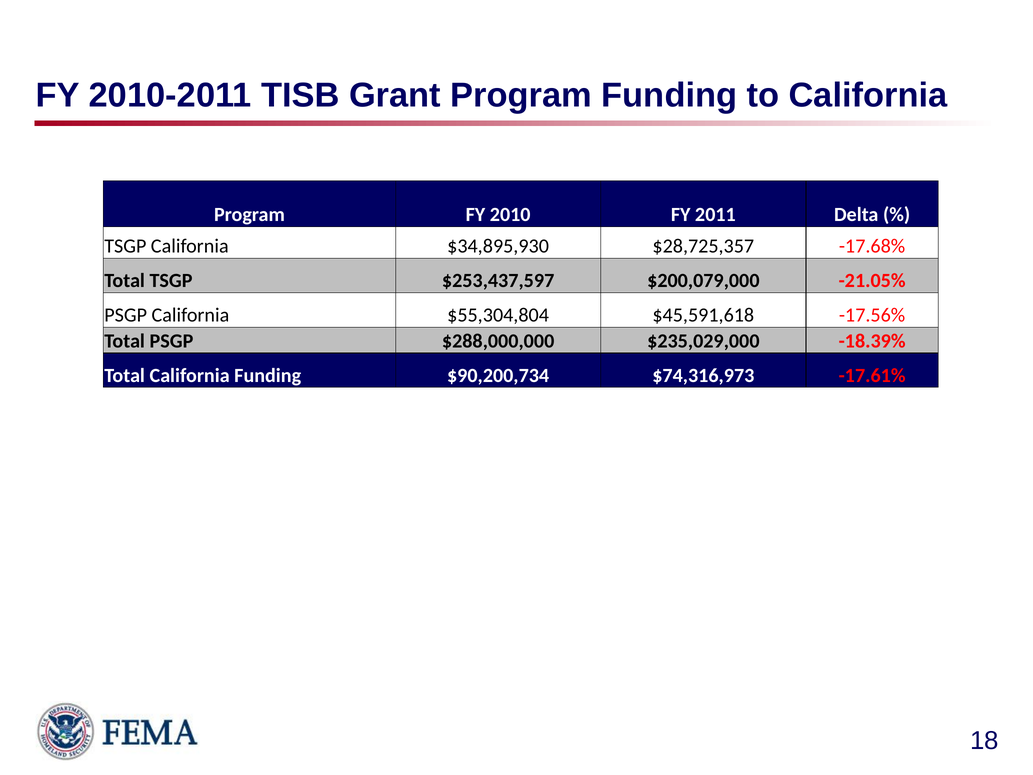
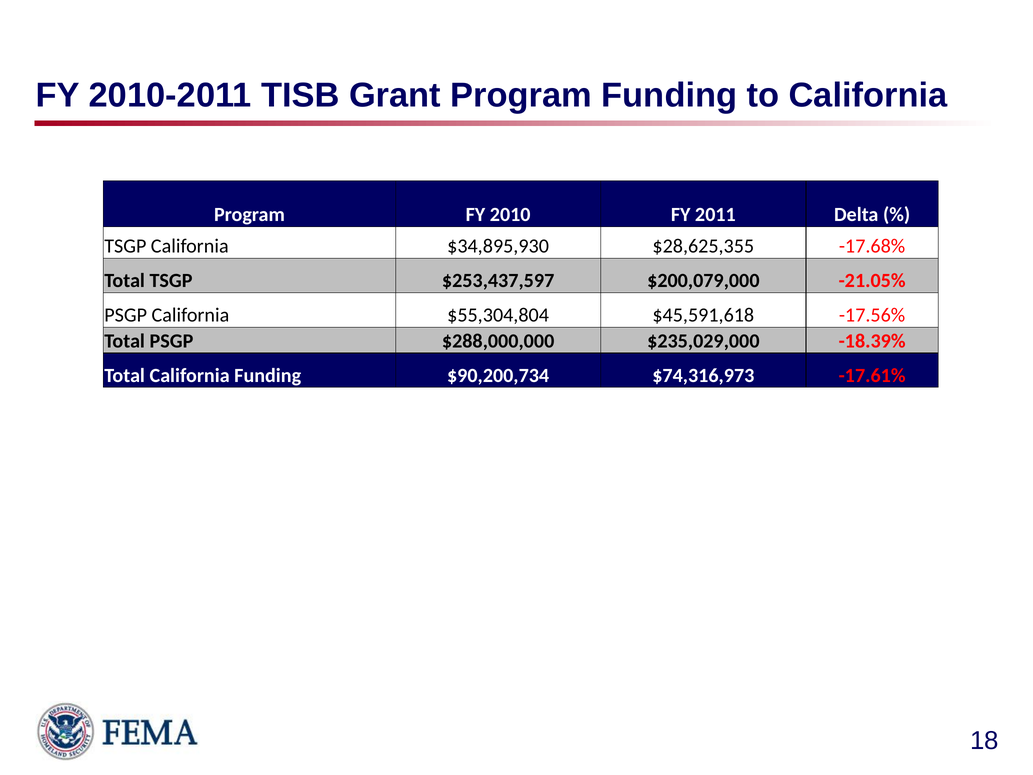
$28,725,357: $28,725,357 -> $28,625,355
